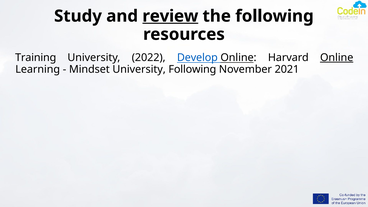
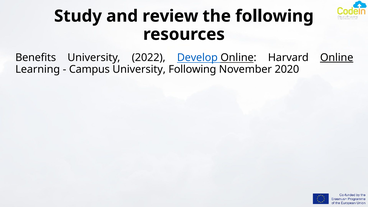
review underline: present -> none
Training: Training -> Benefits
Mindset: Mindset -> Campus
2021: 2021 -> 2020
